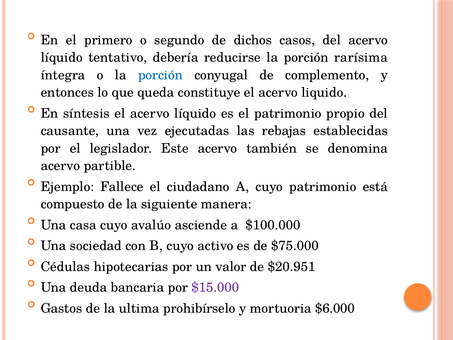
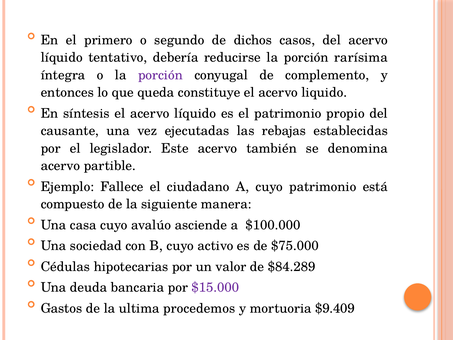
porción at (160, 75) colour: blue -> purple
$20.951: $20.951 -> $84.289
prohibírselo: prohibírselo -> procedemos
$6.000: $6.000 -> $9.409
